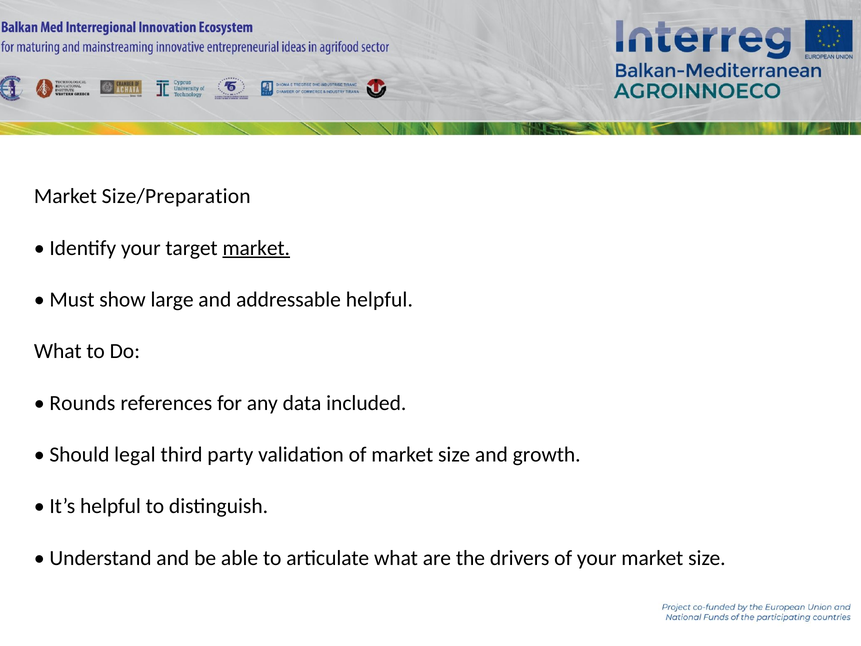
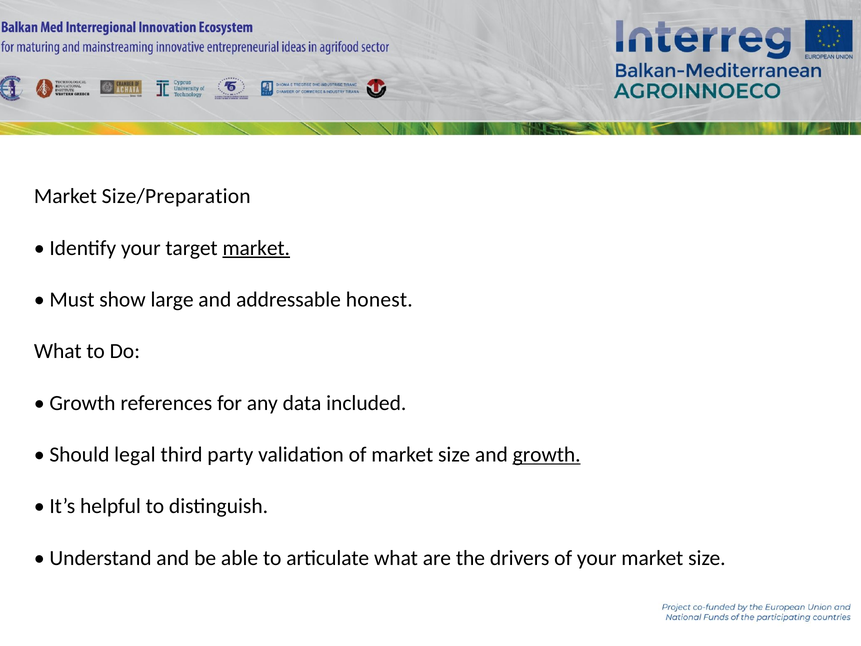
addressable helpful: helpful -> honest
Rounds at (82, 403): Rounds -> Growth
growth at (547, 455) underline: none -> present
